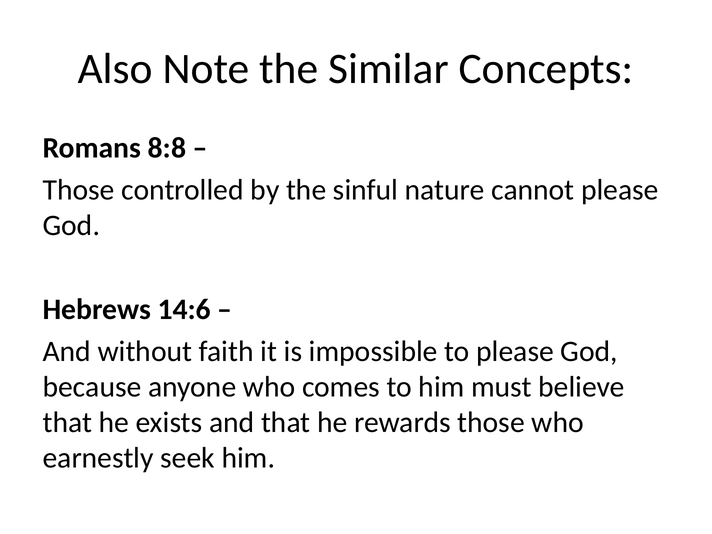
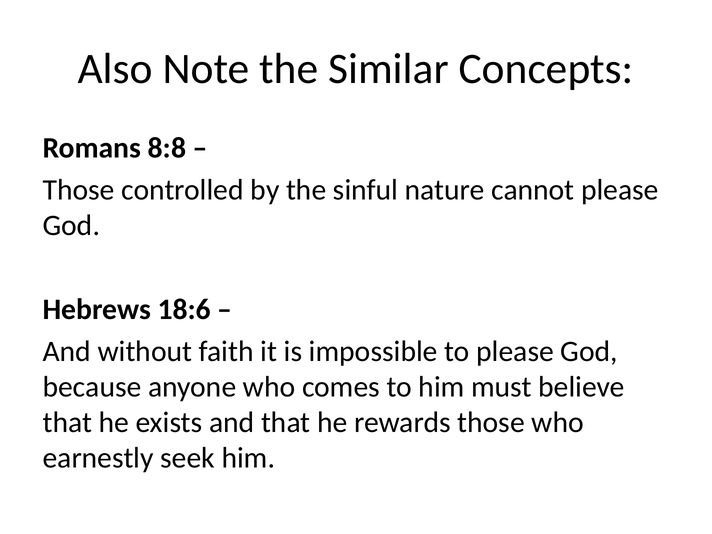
14:6: 14:6 -> 18:6
